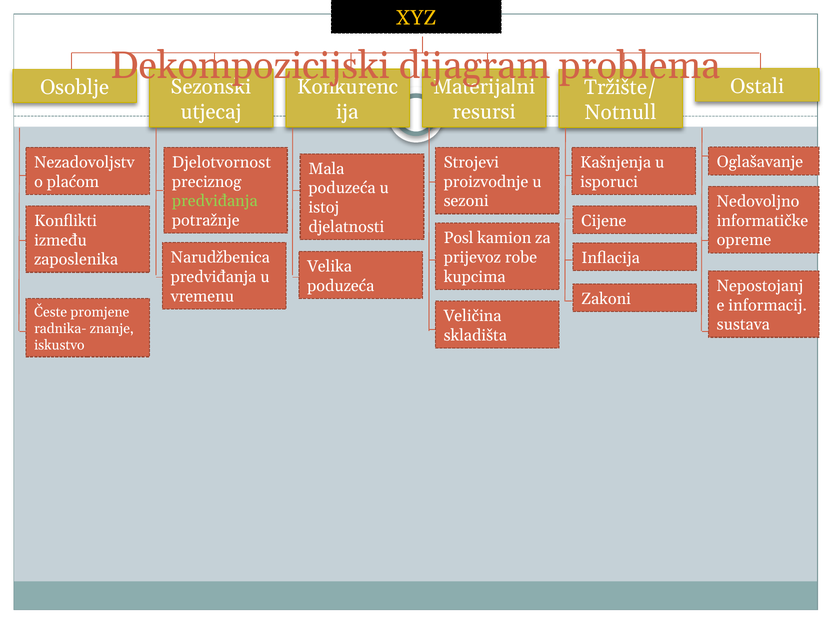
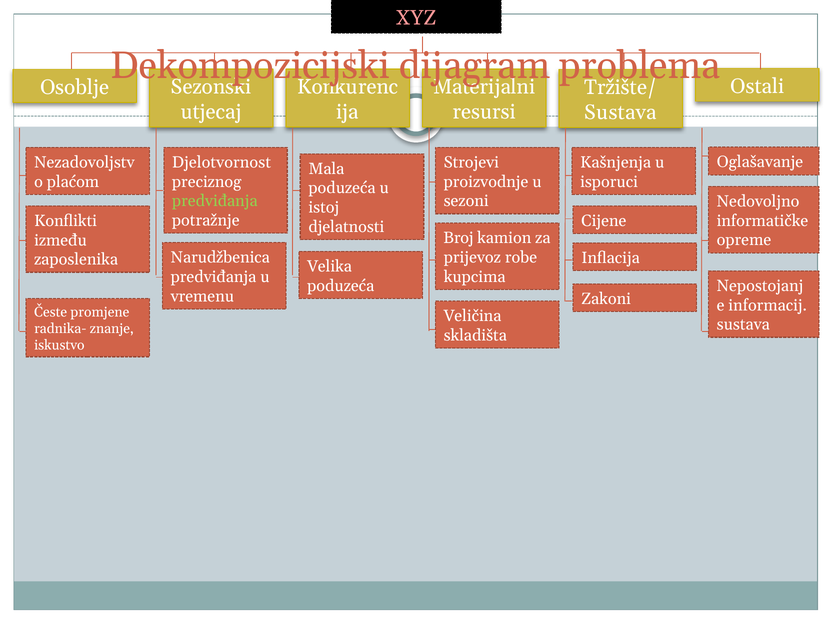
XYZ colour: yellow -> pink
Notnull at (621, 112): Notnull -> Sustava
Posl: Posl -> Broj
